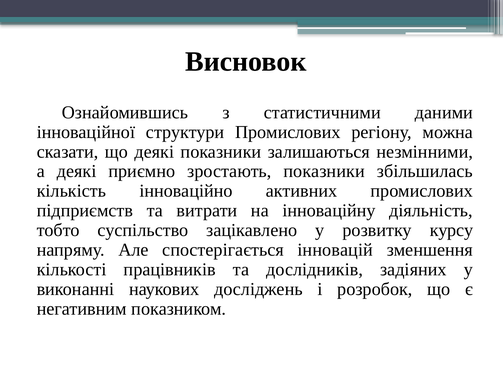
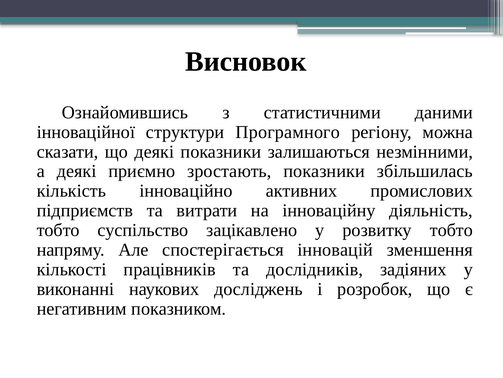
структури Промислових: Промислових -> Програмного
розвитку курсу: курсу -> тобто
